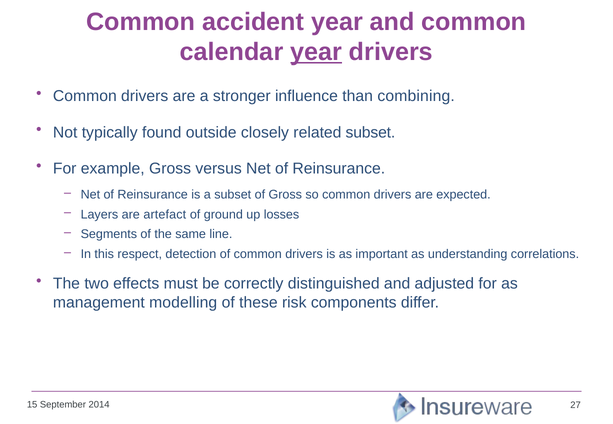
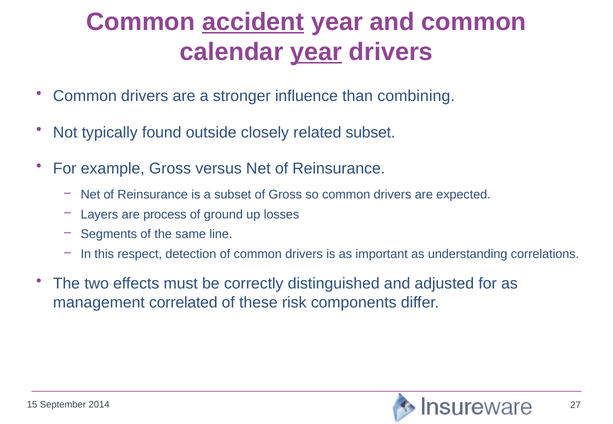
accident underline: none -> present
artefact: artefact -> process
modelling: modelling -> correlated
